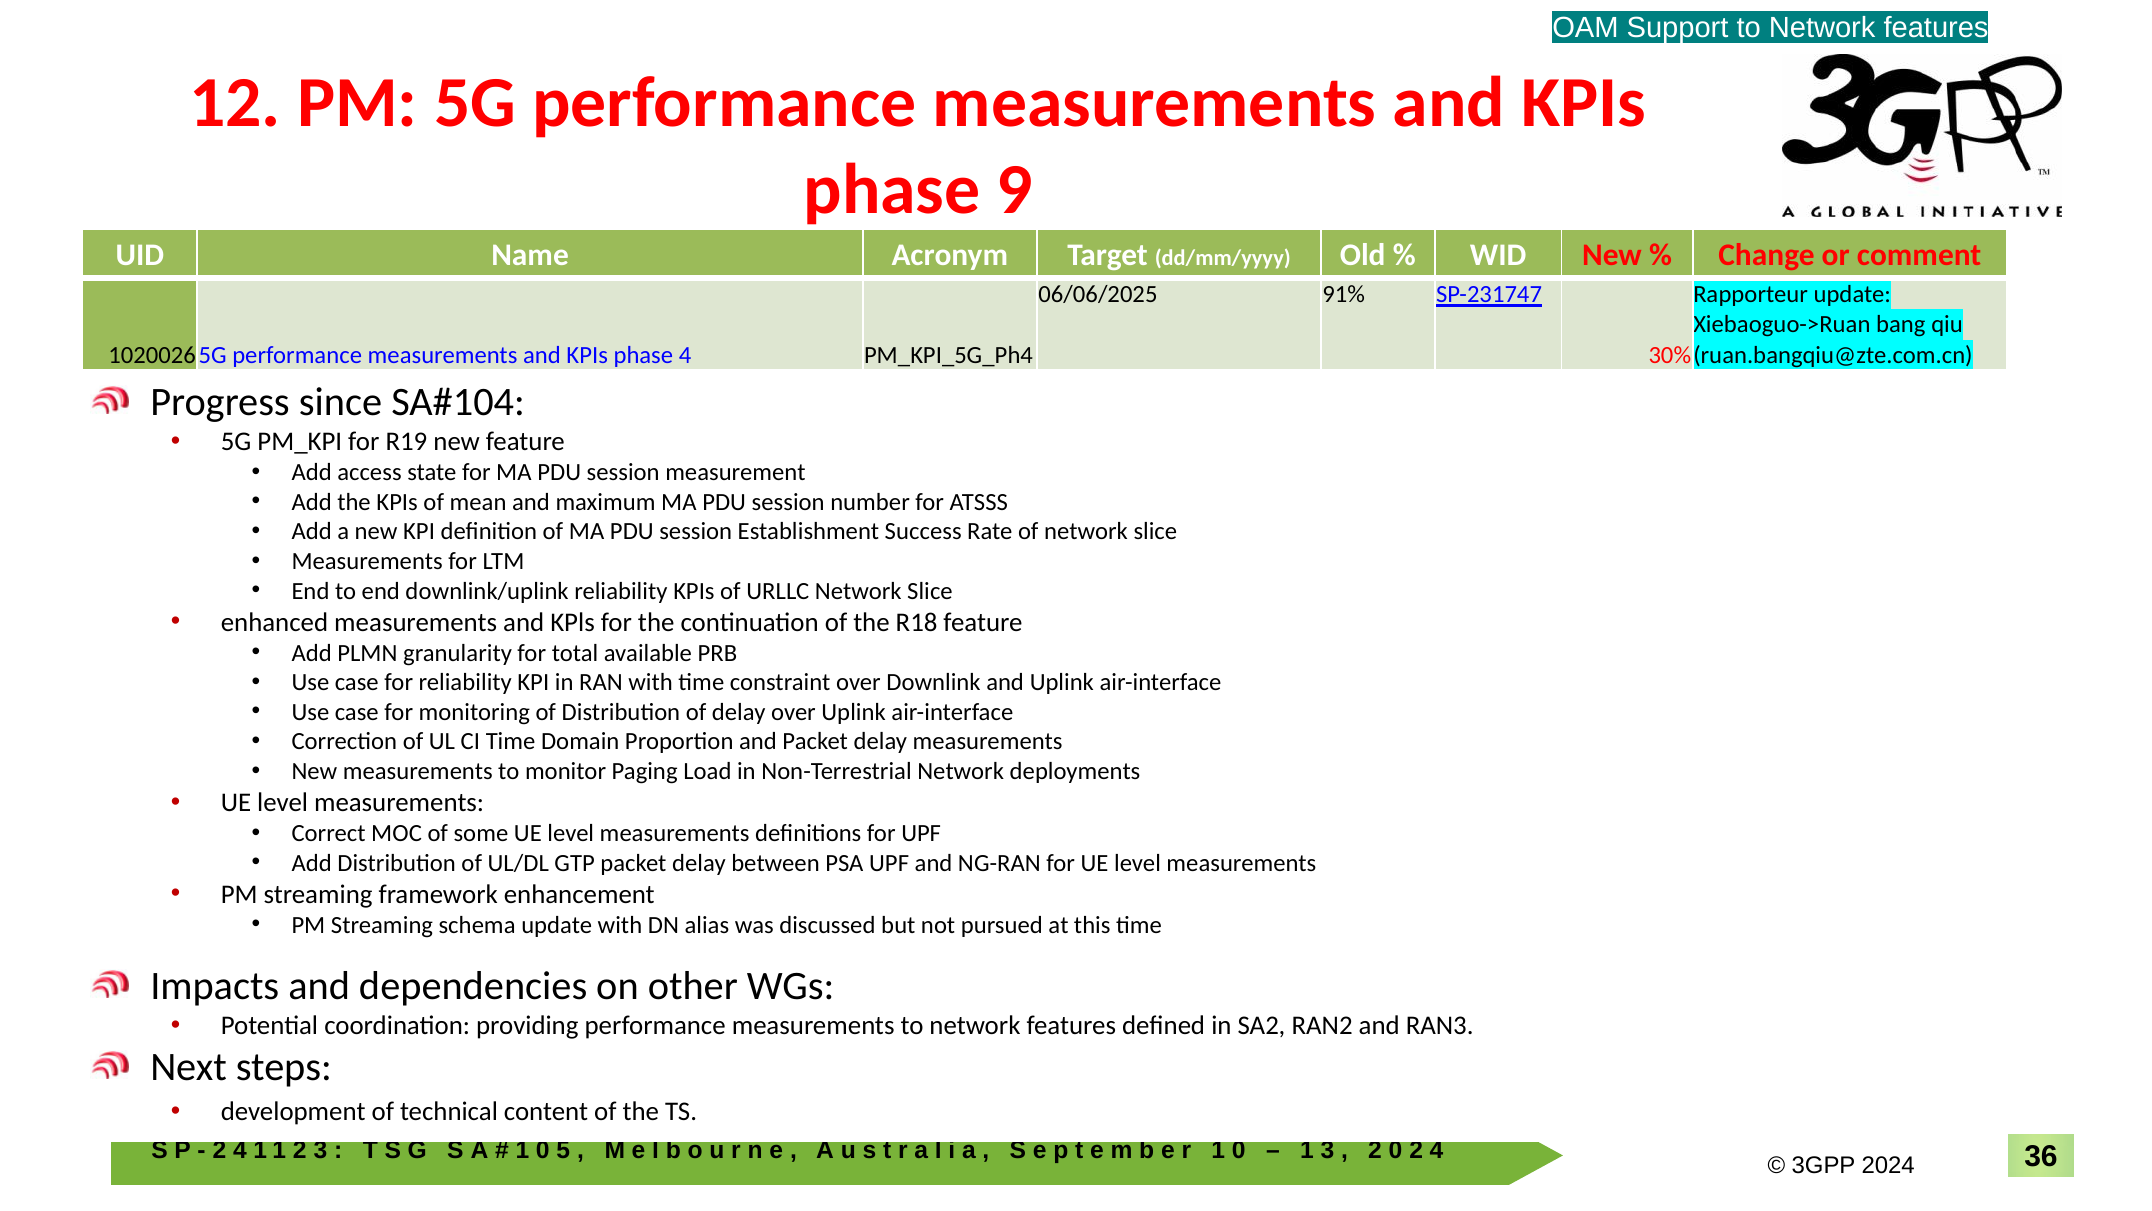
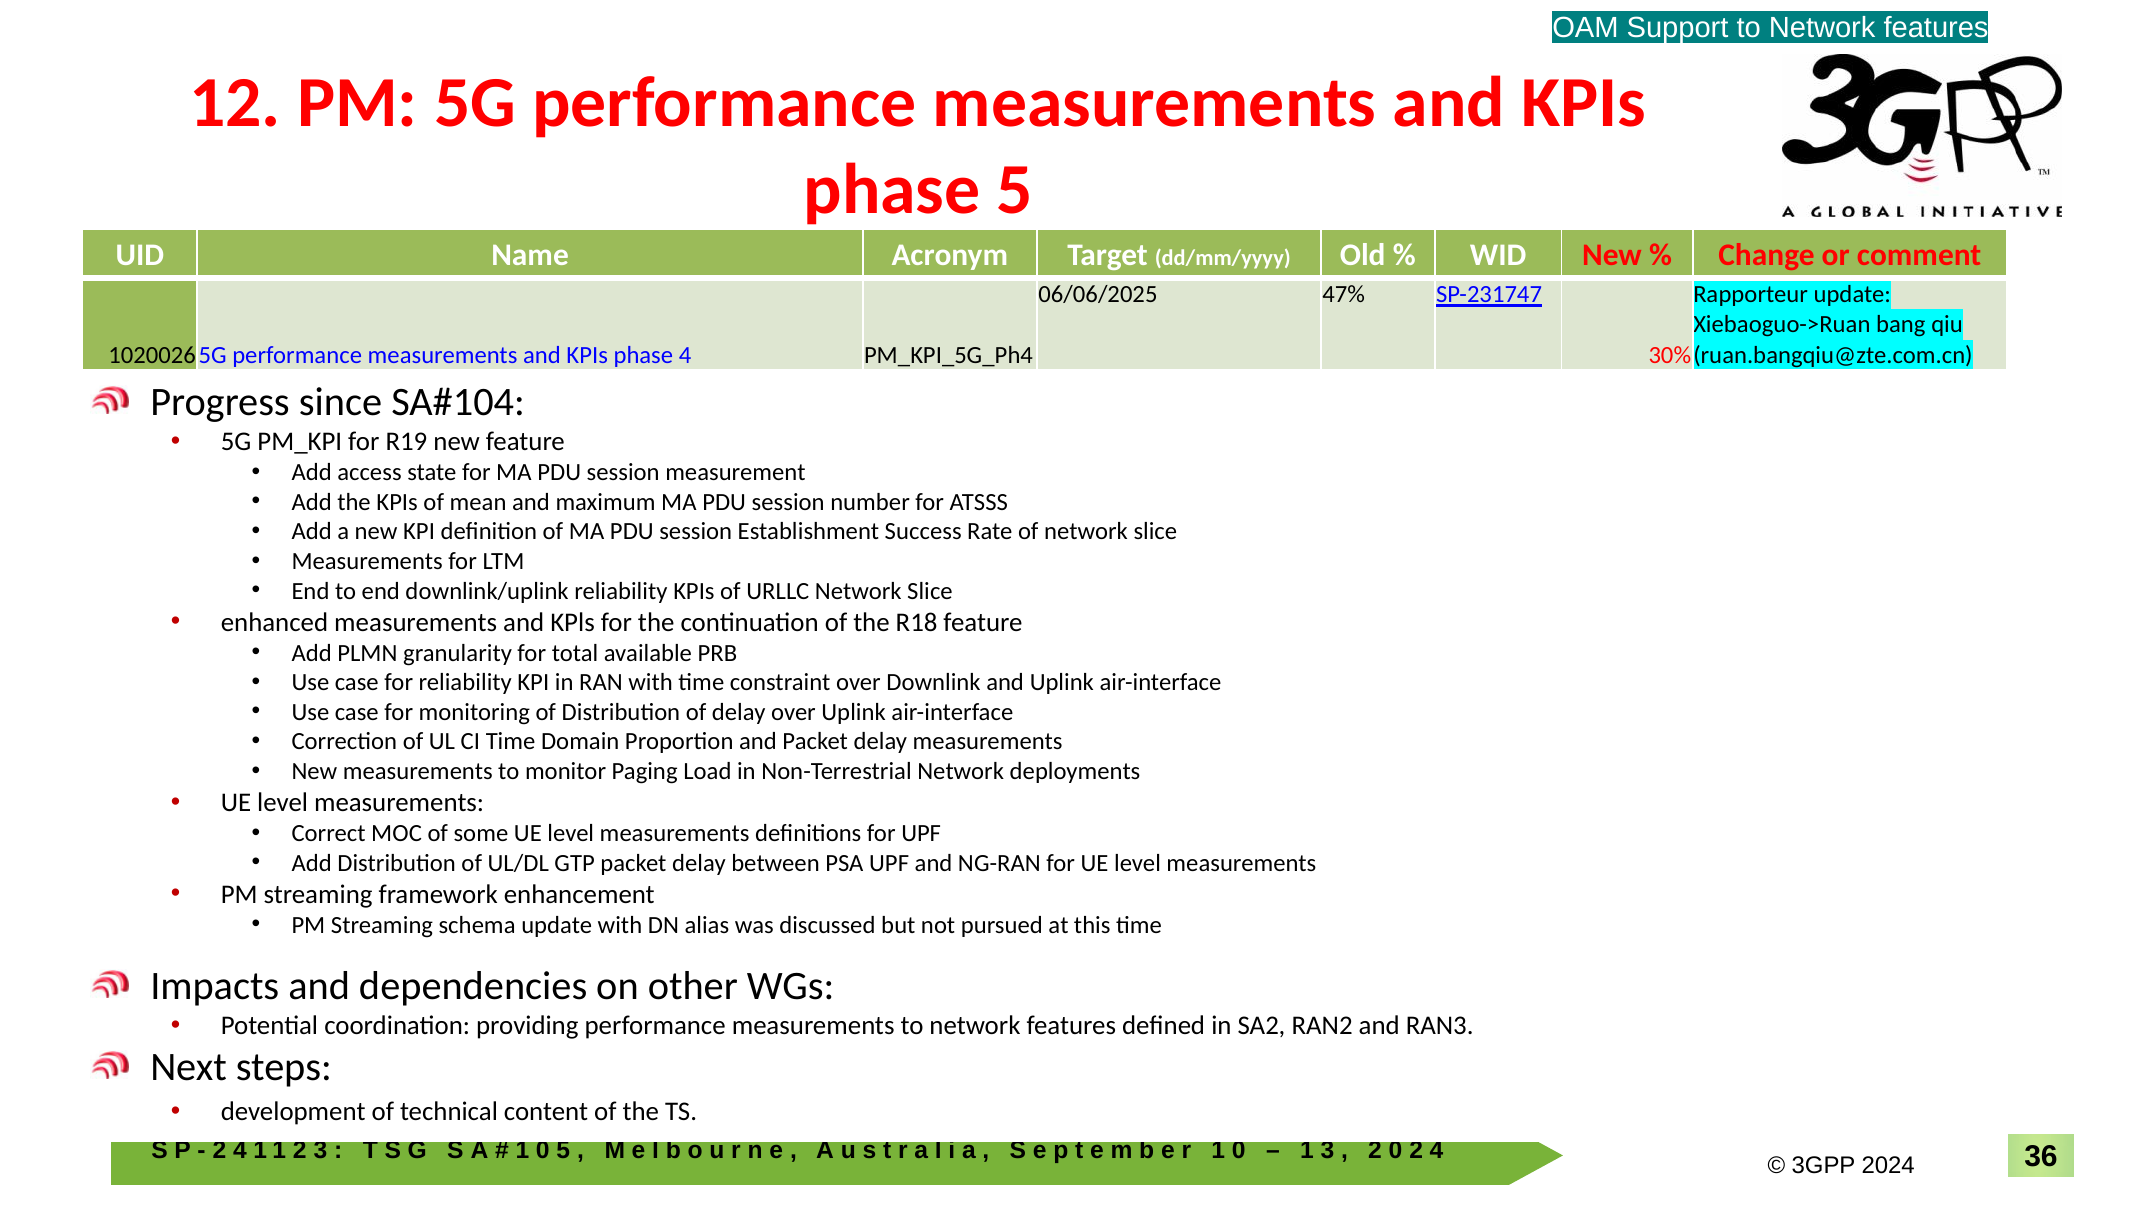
phase 9: 9 -> 5
91%: 91% -> 47%
